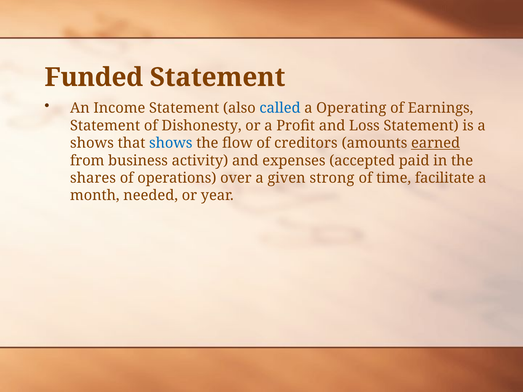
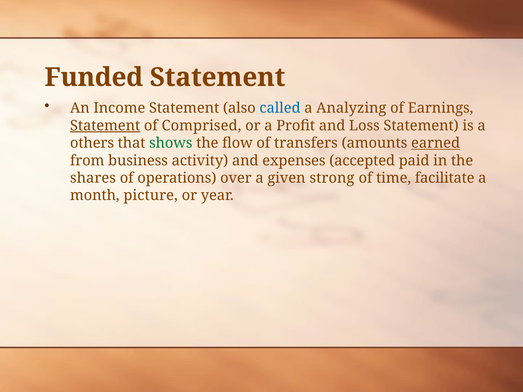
Operating: Operating -> Analyzing
Statement at (105, 126) underline: none -> present
Dishonesty: Dishonesty -> Comprised
shows at (92, 143): shows -> others
shows at (171, 143) colour: blue -> green
creditors: creditors -> transfers
needed: needed -> picture
